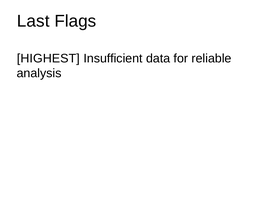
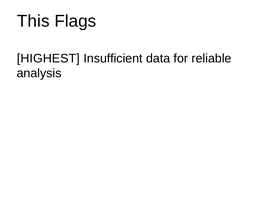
Last: Last -> This
